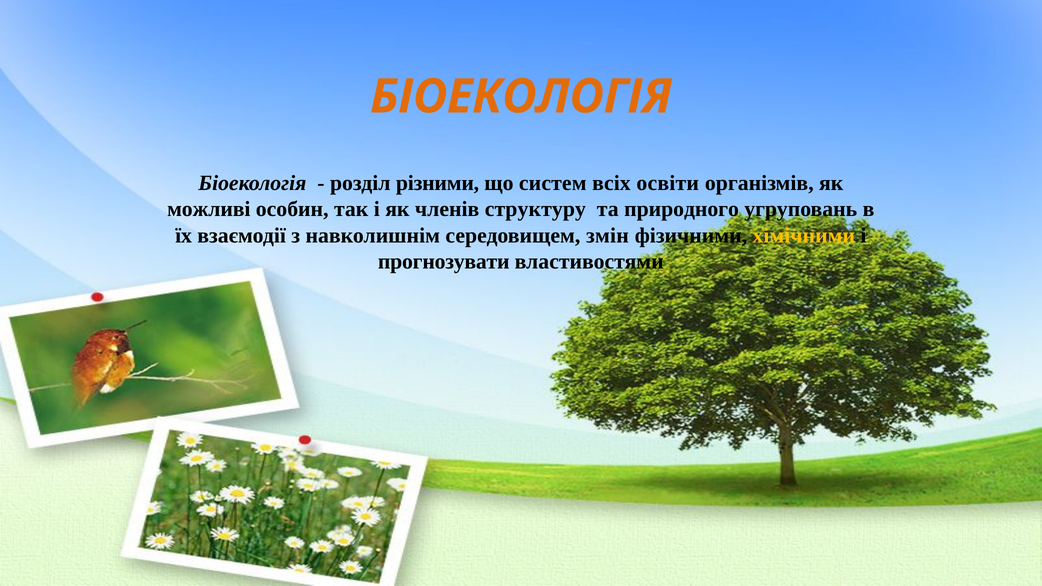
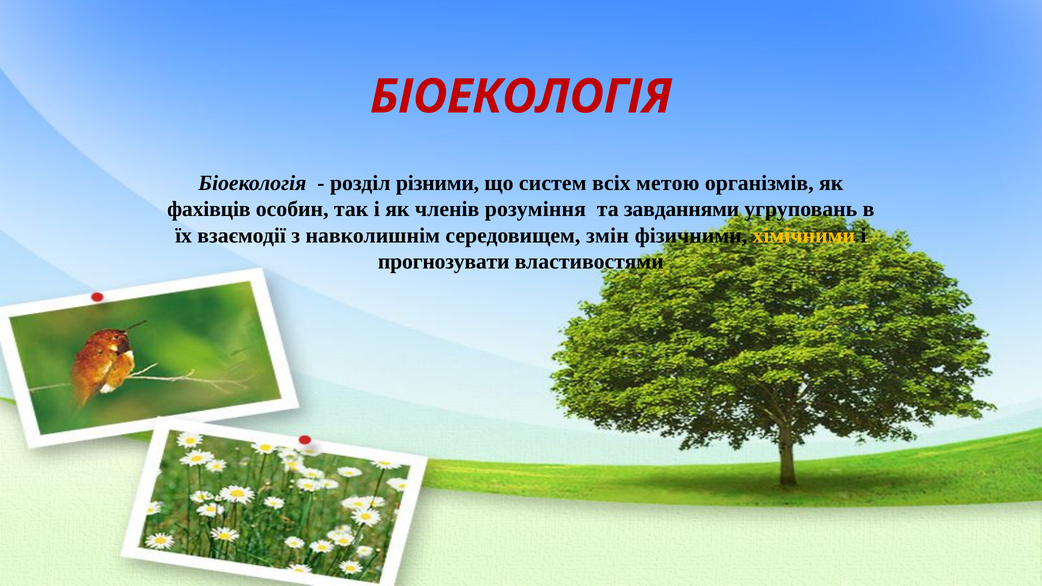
БІОЕКОЛОГІЯ at (521, 97) colour: orange -> red
освіти: освіти -> метою
можливі: можливі -> фахівців
структуру: структуру -> розуміння
природного: природного -> завданнями
